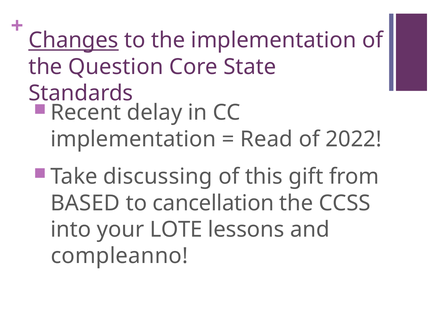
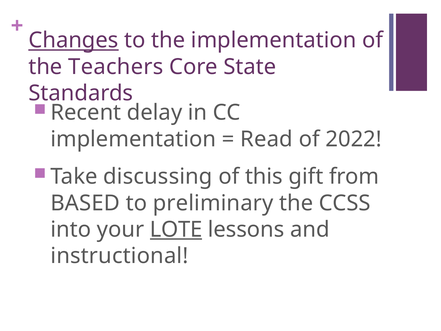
Question: Question -> Teachers
cancellation: cancellation -> preliminary
LOTE underline: none -> present
compleanno: compleanno -> instructional
